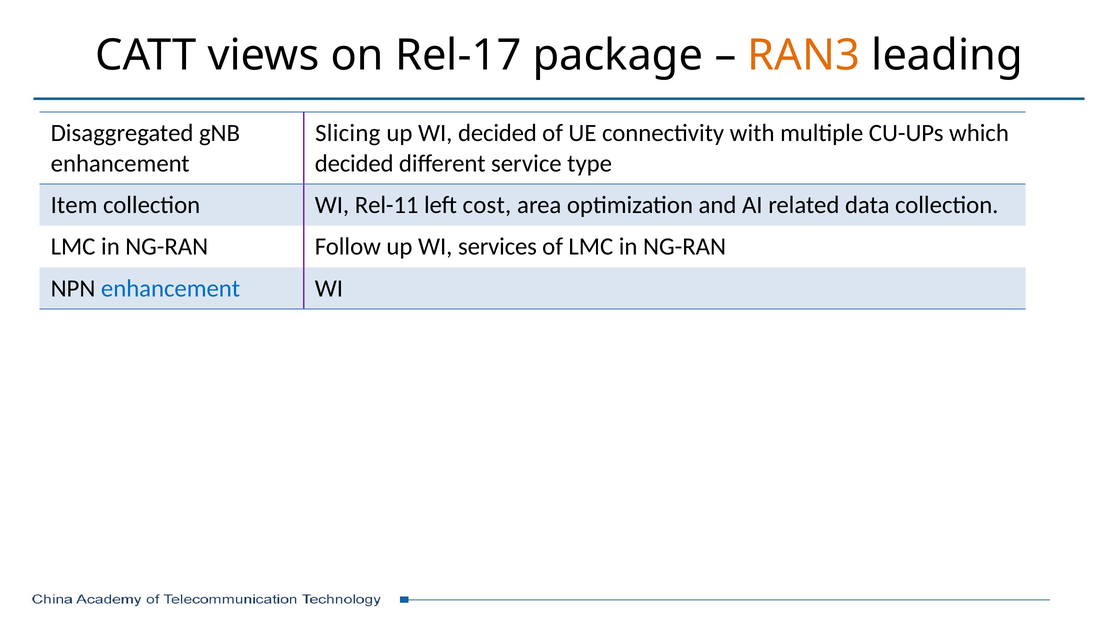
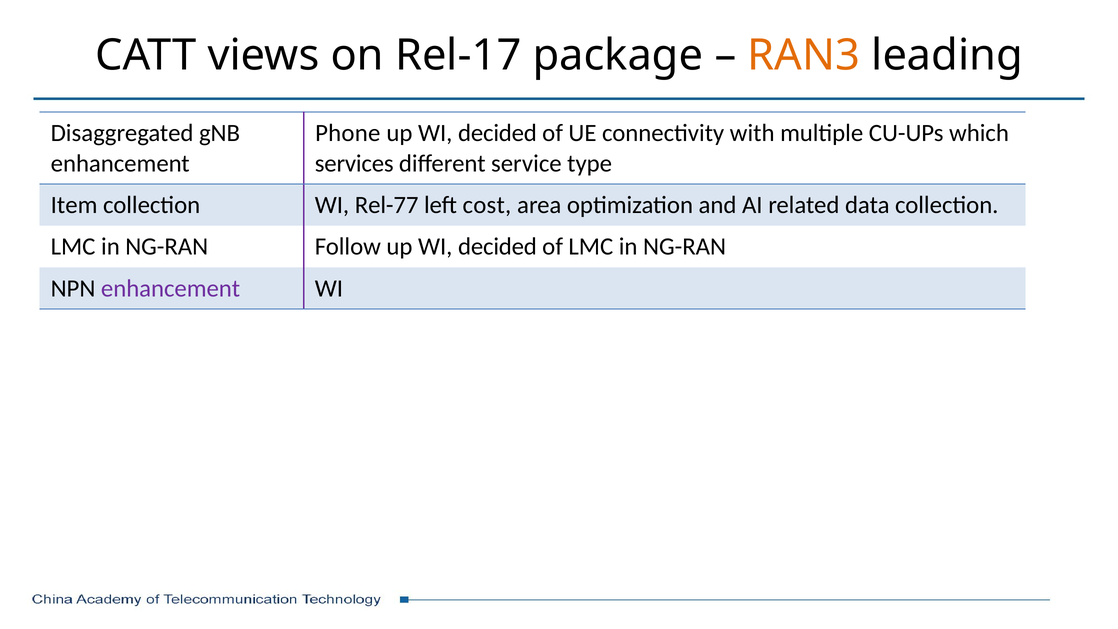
Slicing: Slicing -> Phone
decided at (354, 163): decided -> services
Rel-11: Rel-11 -> Rel-77
Follow up WI services: services -> decided
enhancement at (171, 288) colour: blue -> purple
